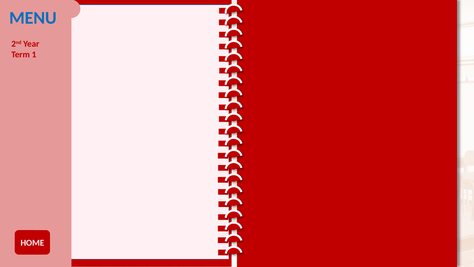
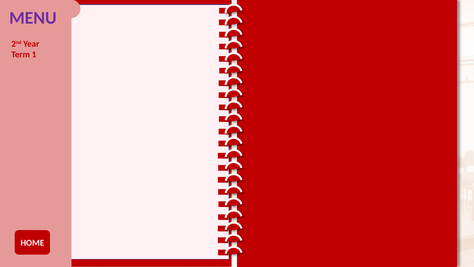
MENU colour: blue -> purple
